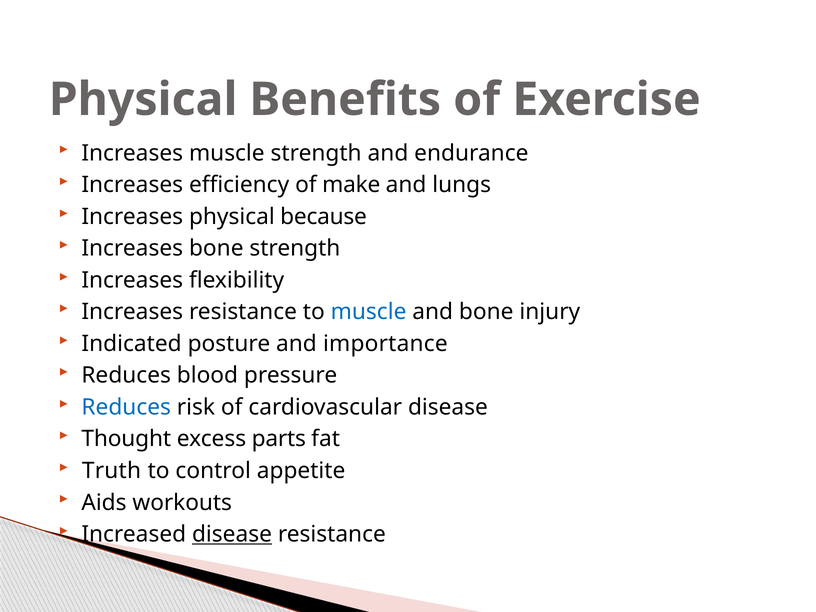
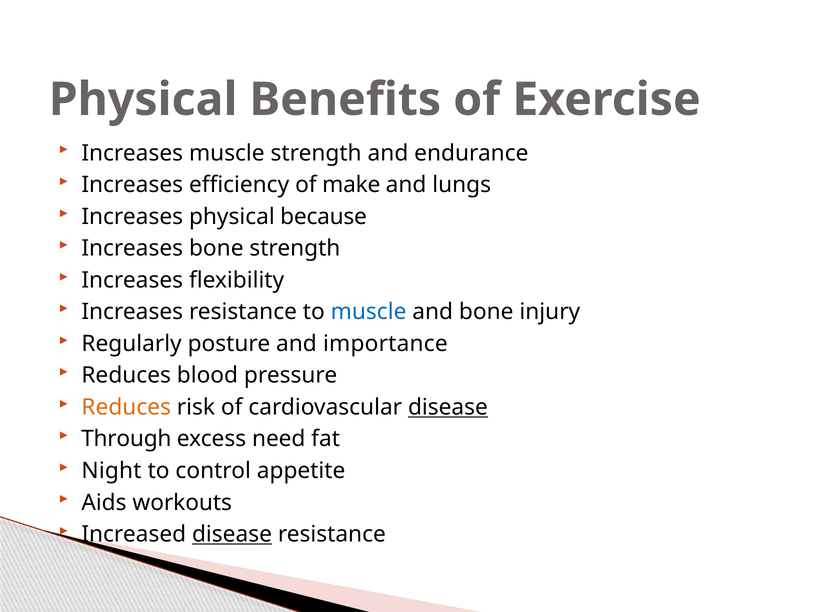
Indicated: Indicated -> Regularly
Reduces at (126, 407) colour: blue -> orange
disease at (448, 407) underline: none -> present
Thought: Thought -> Through
parts: parts -> need
Truth: Truth -> Night
